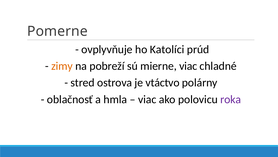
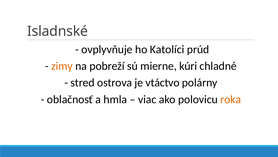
Pomerne: Pomerne -> Isladnské
mierne viac: viac -> kúri
roka colour: purple -> orange
